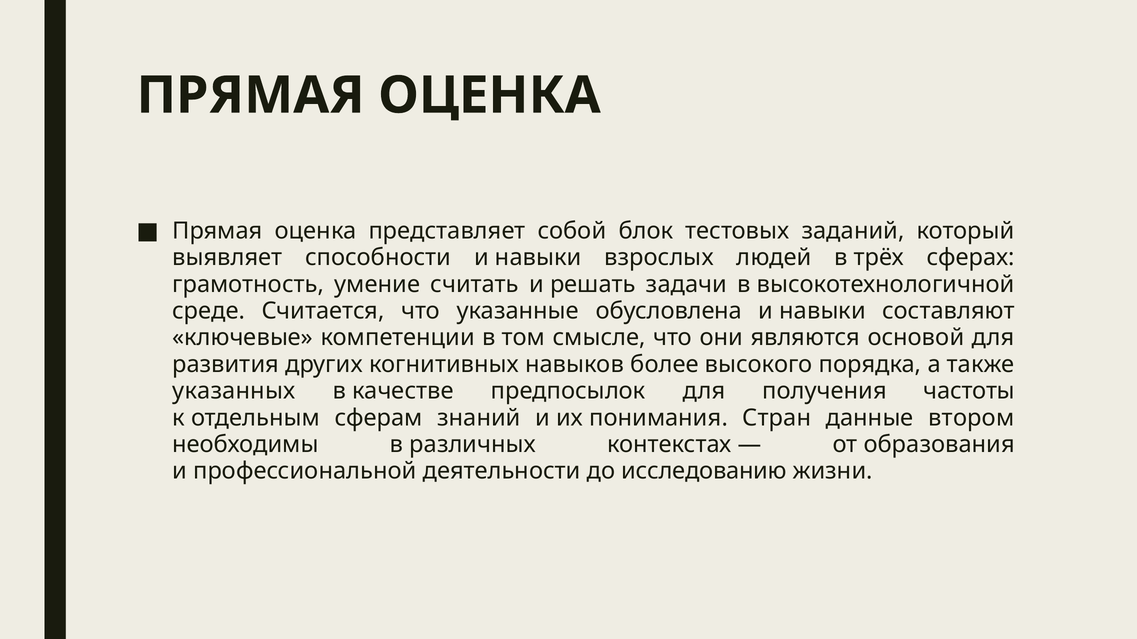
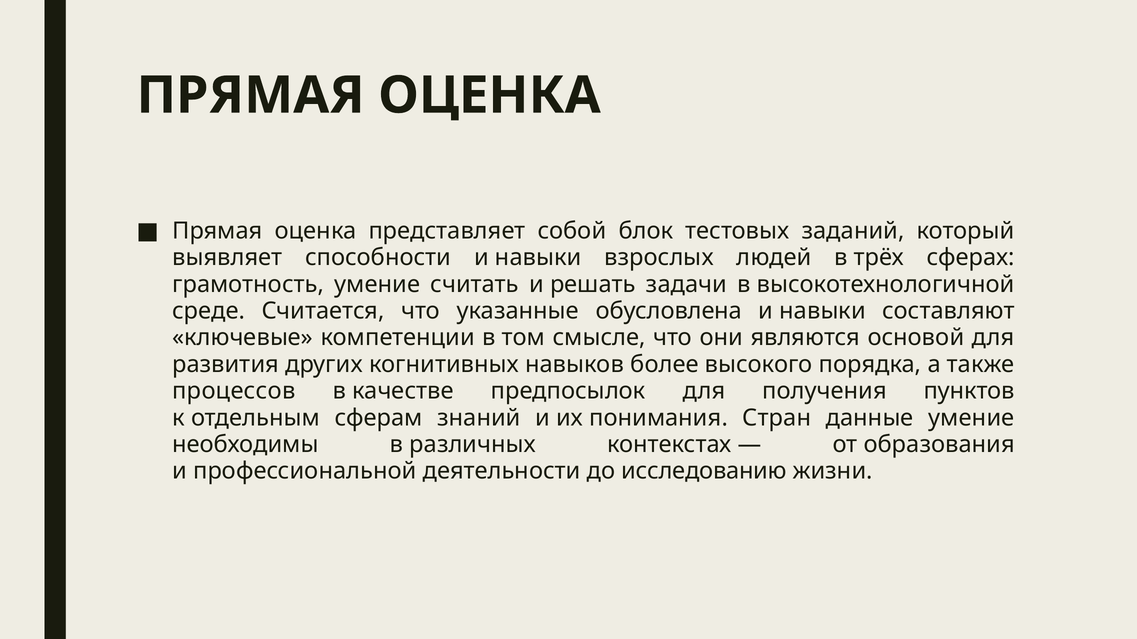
указанных: указанных -> процессов
частоты: частоты -> пунктов
данные втором: втором -> умение
